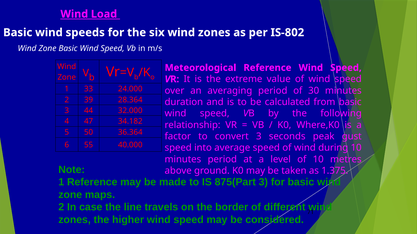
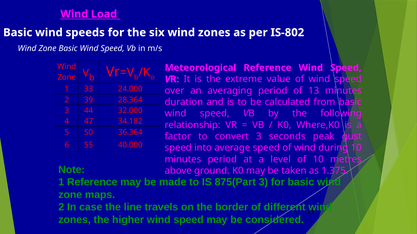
30: 30 -> 13
